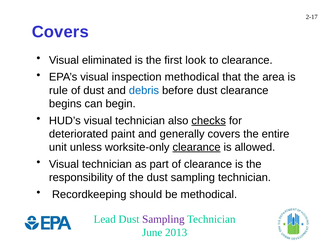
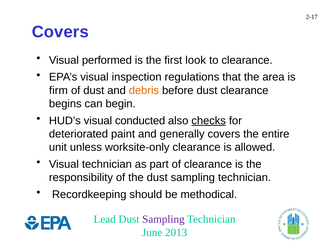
eliminated: eliminated -> performed
inspection methodical: methodical -> regulations
rule: rule -> firm
debris colour: blue -> orange
HUD’s visual technician: technician -> conducted
clearance at (197, 147) underline: present -> none
